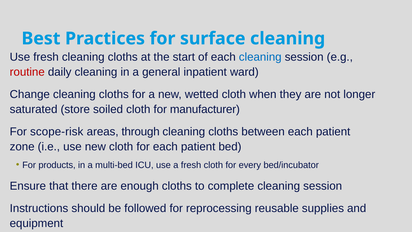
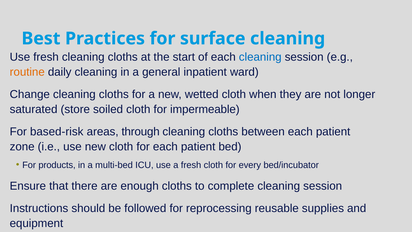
routine colour: red -> orange
manufacturer: manufacturer -> impermeable
scope-risk: scope-risk -> based-risk
